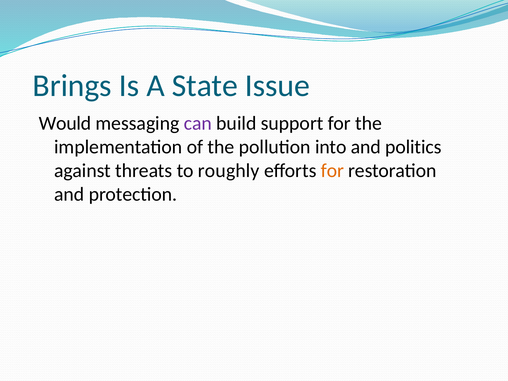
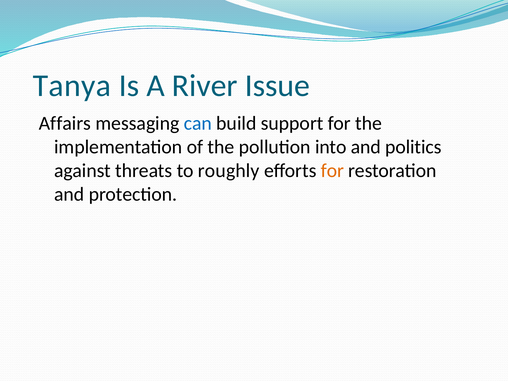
Brings: Brings -> Tanya
State: State -> River
Would: Would -> Affairs
can colour: purple -> blue
